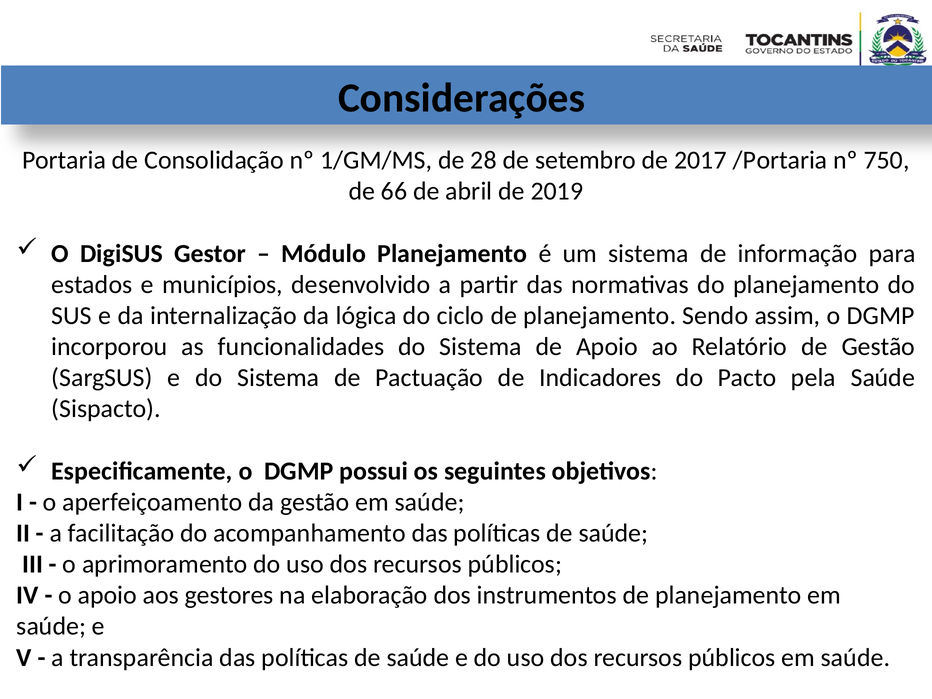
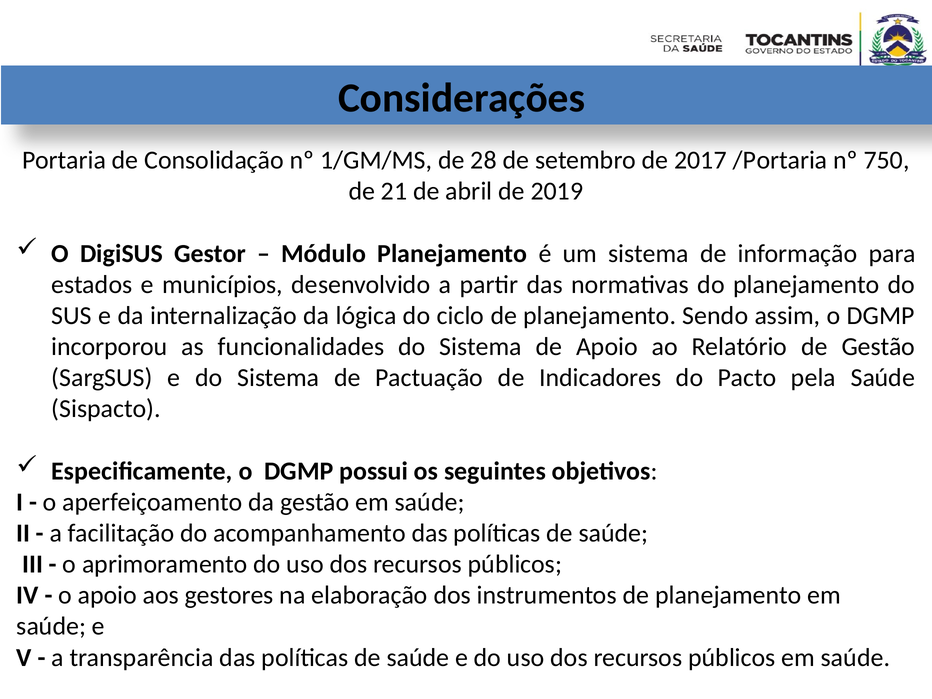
66: 66 -> 21
